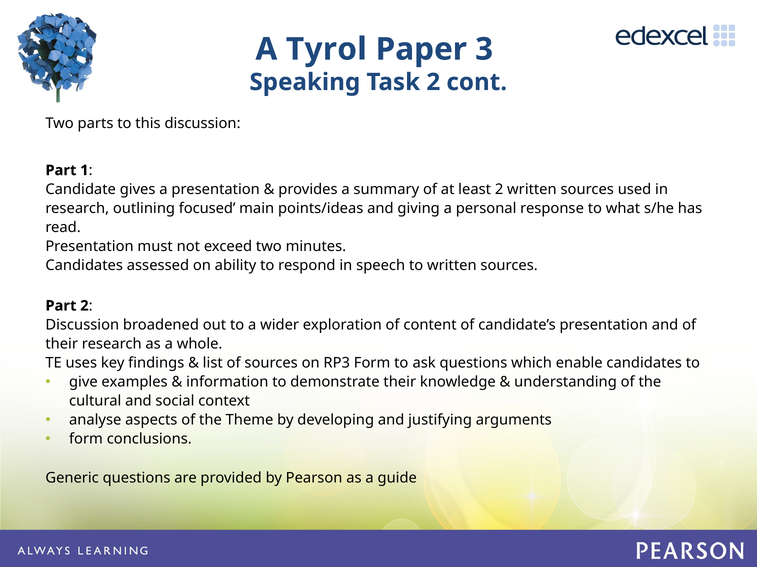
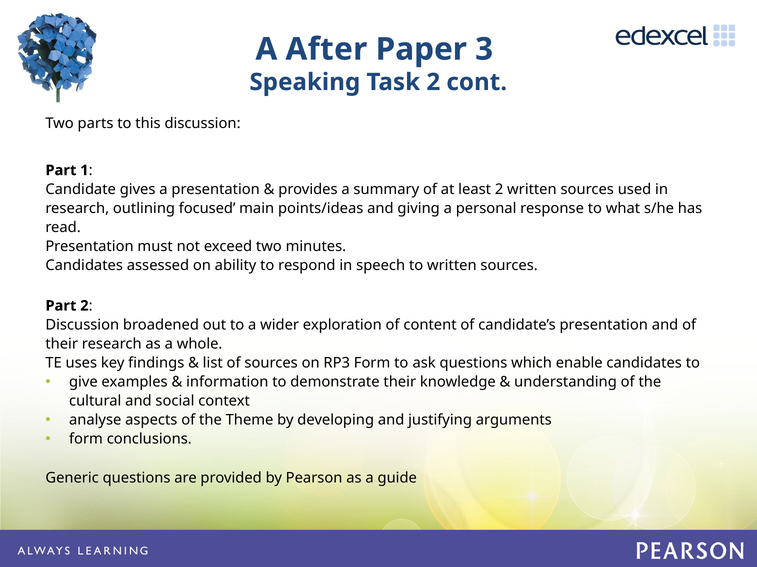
Tyrol: Tyrol -> After
